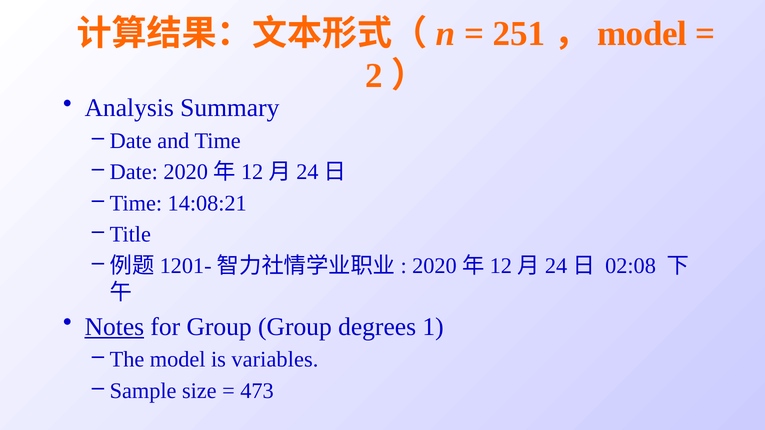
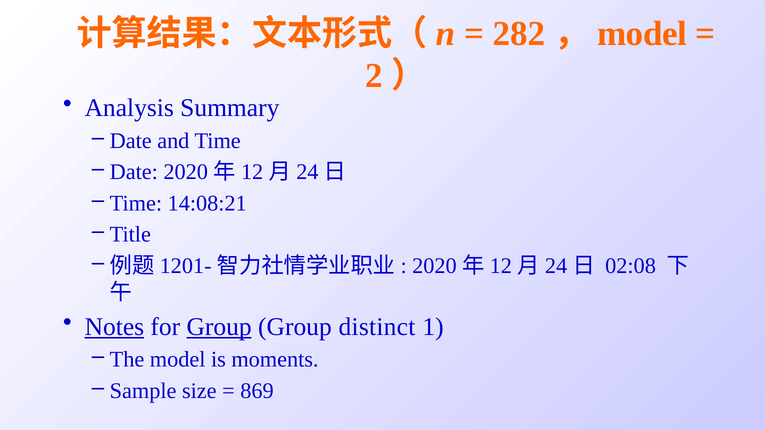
251: 251 -> 282
Group at (219, 327) underline: none -> present
degrees: degrees -> distinct
variables: variables -> moments
473: 473 -> 869
